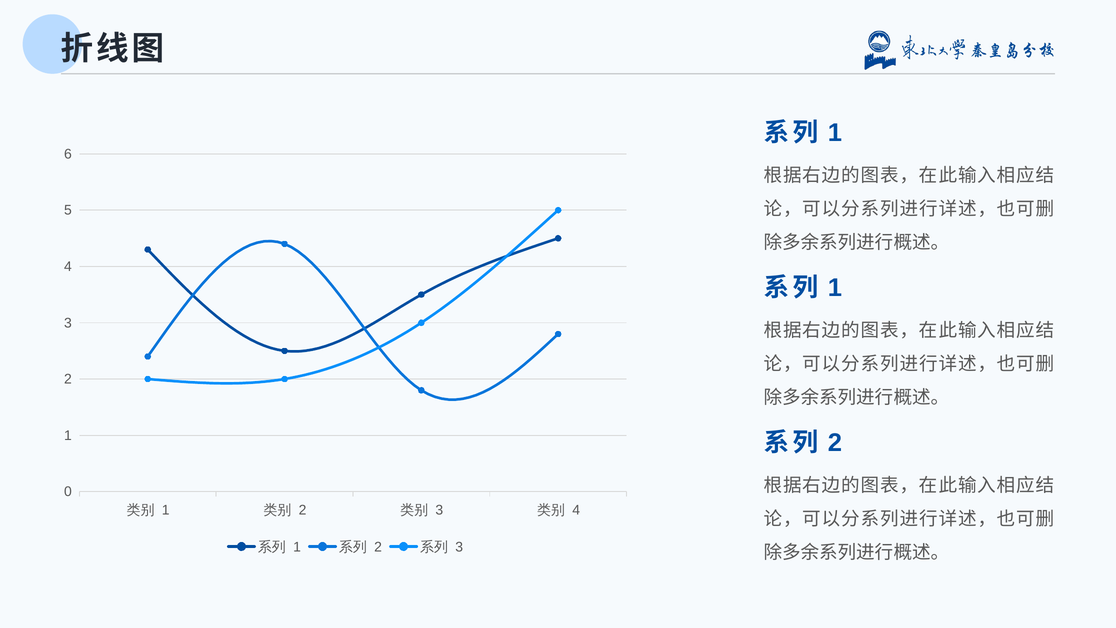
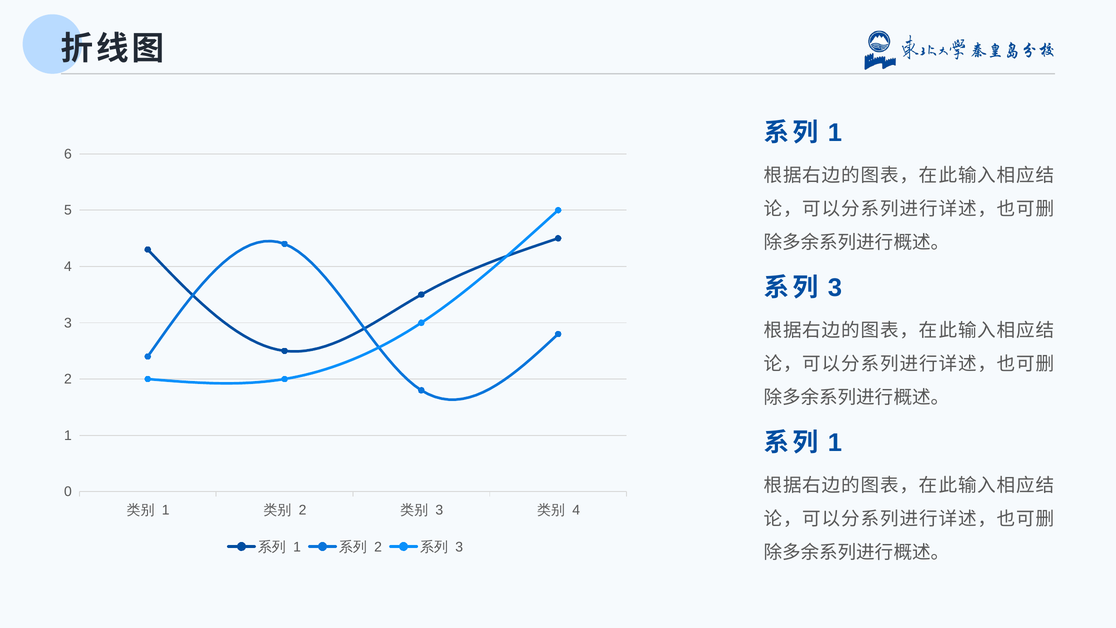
1 at (835, 288): 1 -> 3
2 at (835, 442): 2 -> 1
